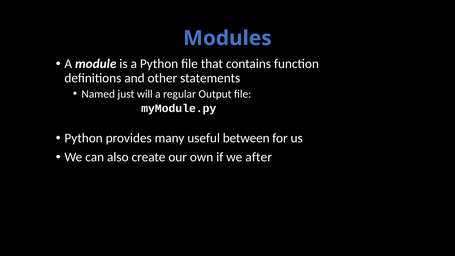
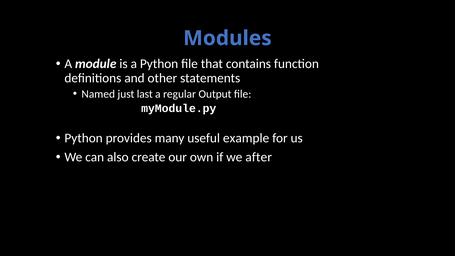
will: will -> last
between: between -> example
